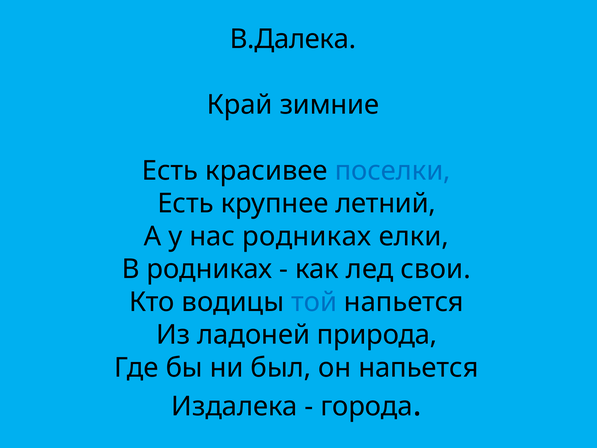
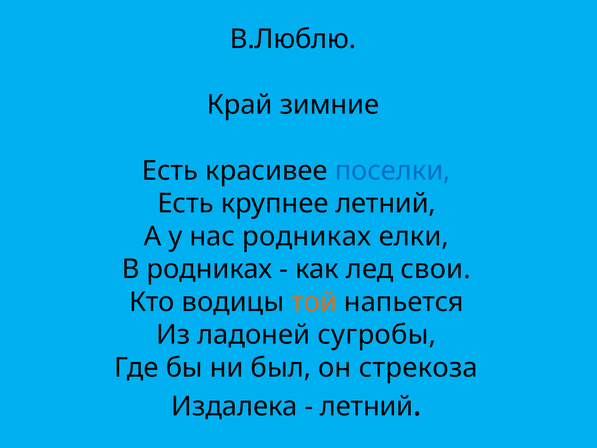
В.Далека: В.Далека -> В.Люблю
той colour: blue -> orange
природа: природа -> сугробы
он напьется: напьется -> стрекоза
города at (367, 406): города -> летний
